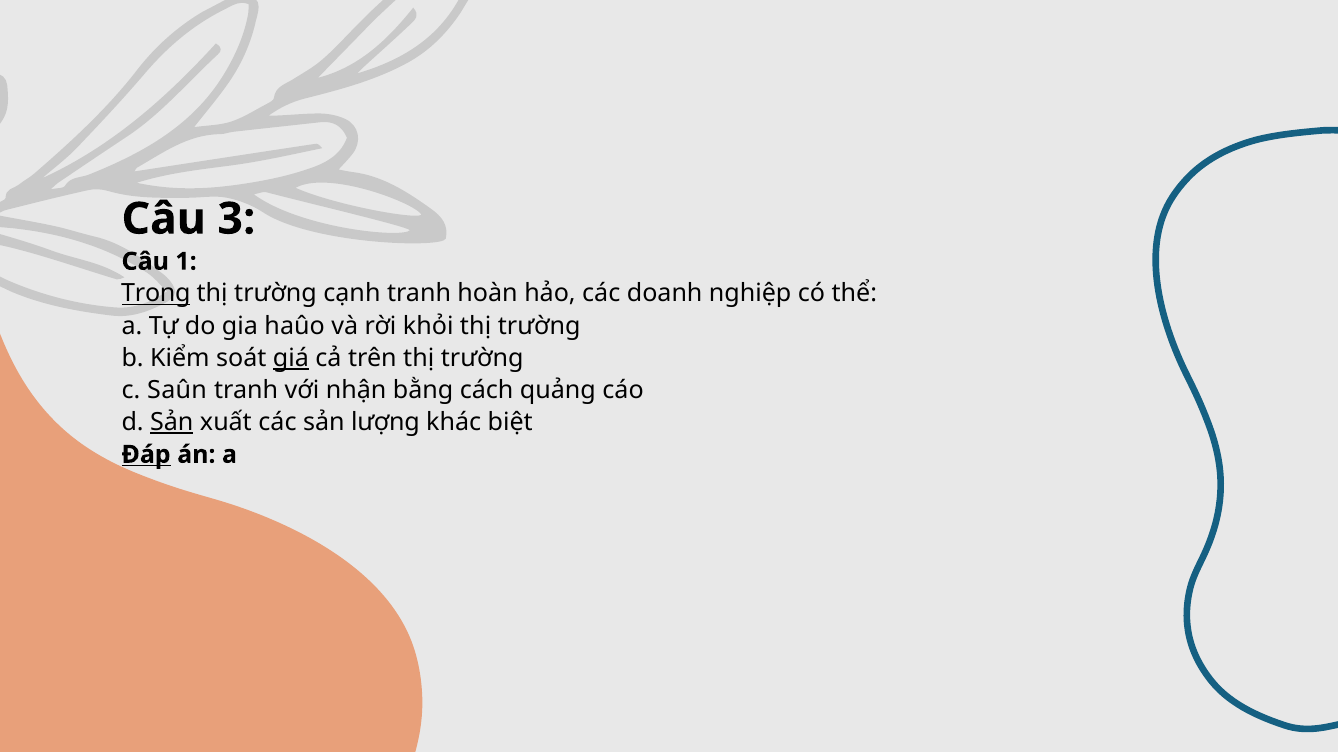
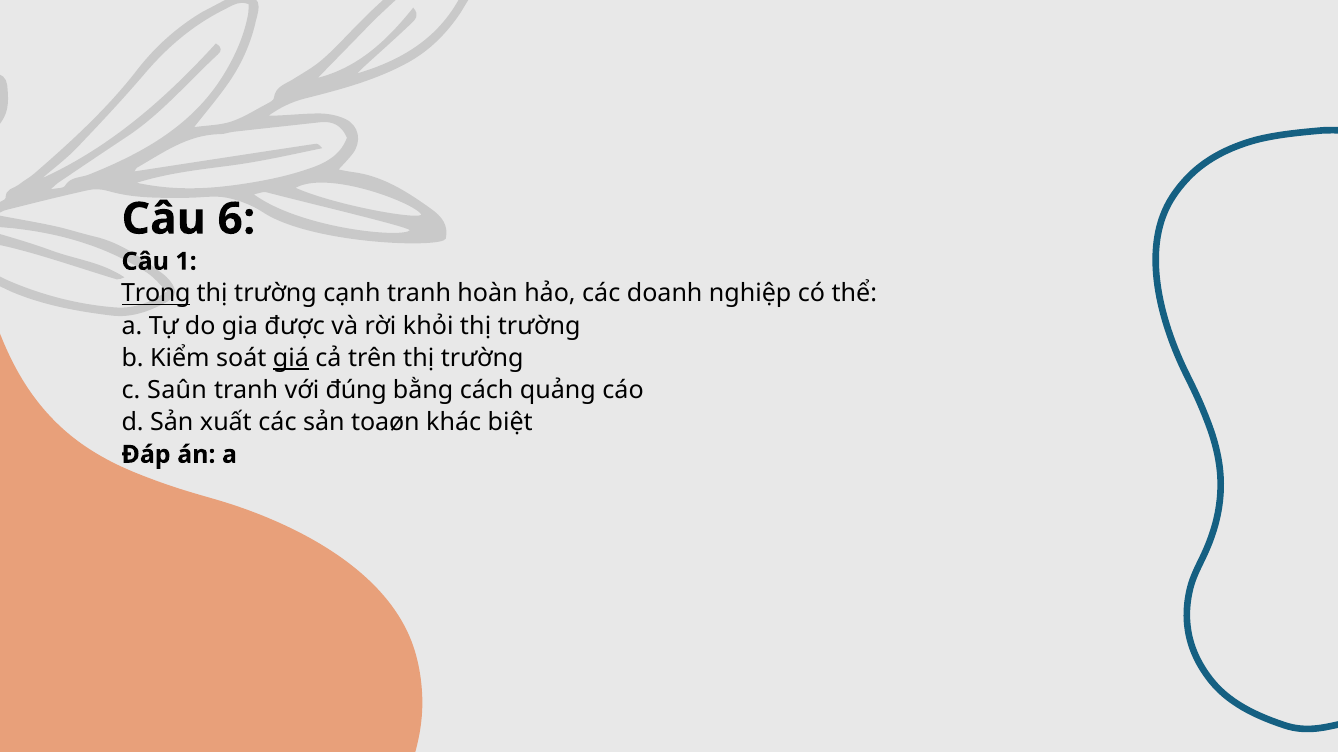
3: 3 -> 6
haûo: haûo -> được
nhận: nhận -> đúng
Sản at (172, 423) underline: present -> none
lượng: lượng -> toaøn
Đáp underline: present -> none
